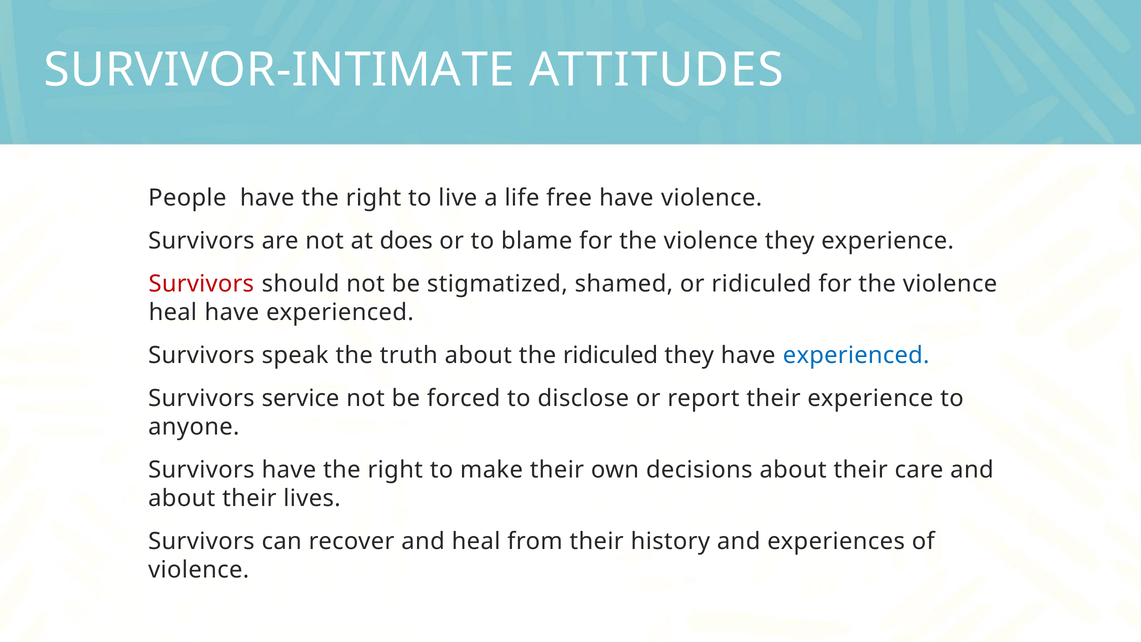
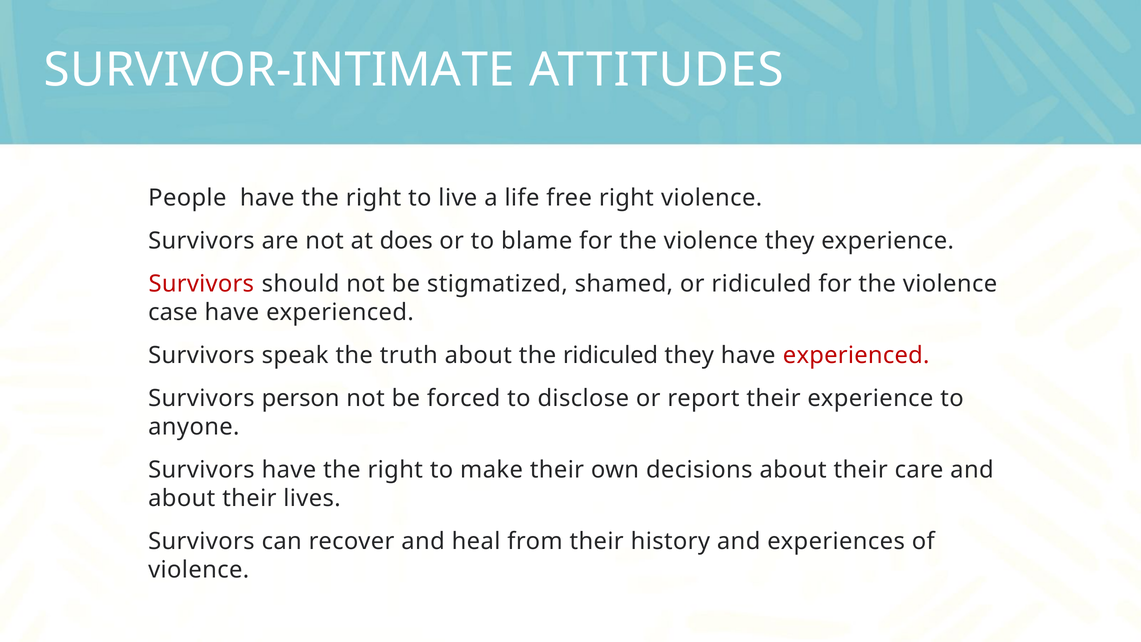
free have: have -> right
heal at (173, 312): heal -> case
experienced at (856, 355) colour: blue -> red
service: service -> person
